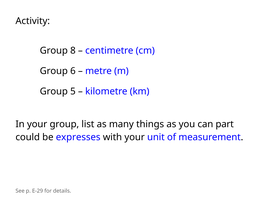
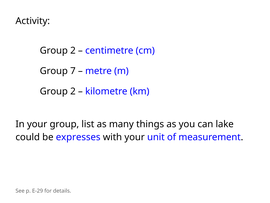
8 at (73, 50): 8 -> 2
6: 6 -> 7
5 at (73, 91): 5 -> 2
part: part -> lake
